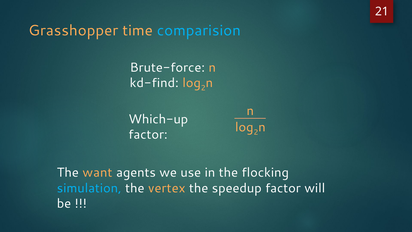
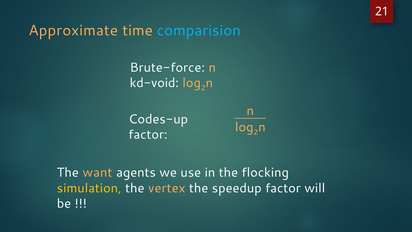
Grasshopper: Grasshopper -> Approximate
kd-find: kd-find -> kd-void
Which-up: Which-up -> Codes-up
simulation colour: light blue -> yellow
